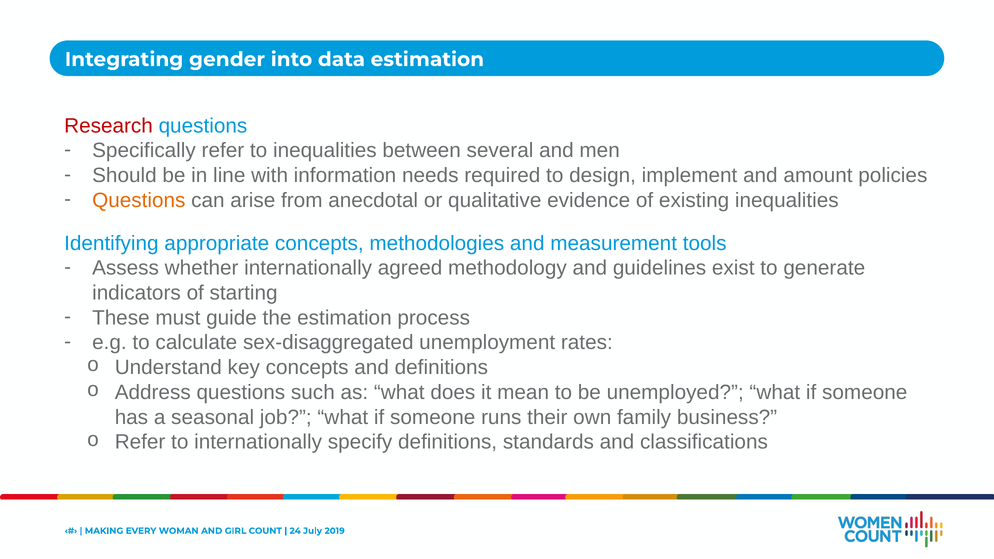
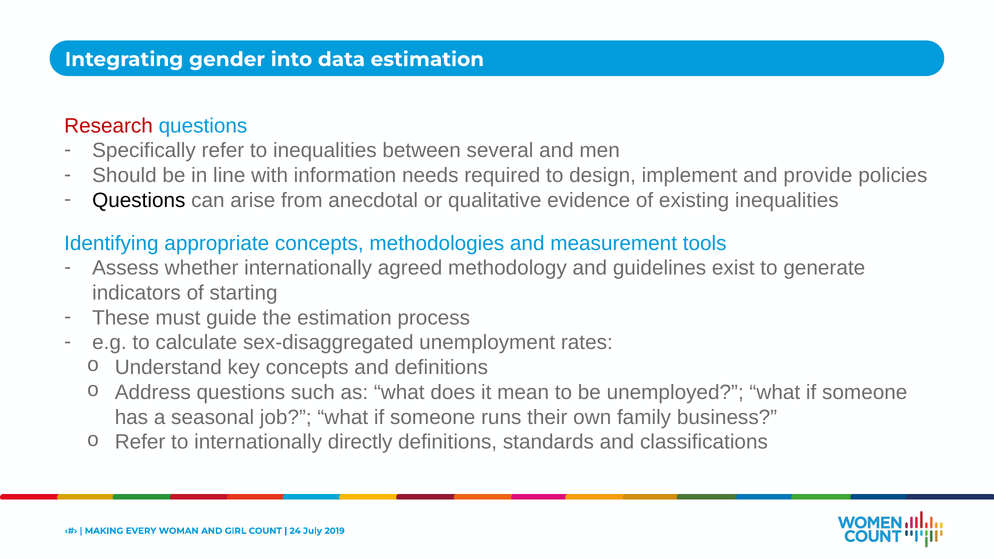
amount: amount -> provide
Questions at (139, 200) colour: orange -> black
specify: specify -> directly
